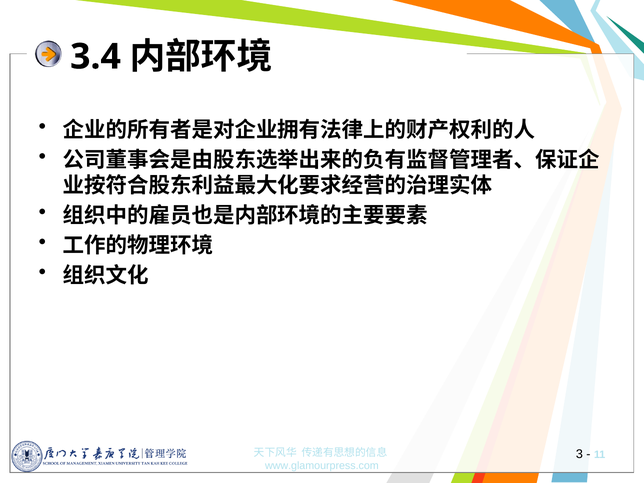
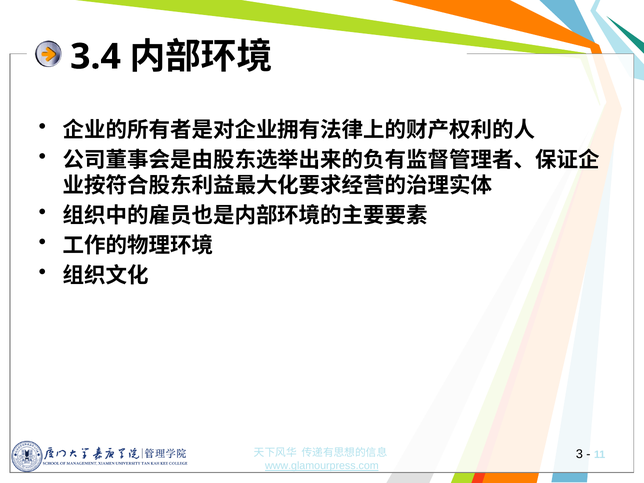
www.glamourpress.com underline: none -> present
